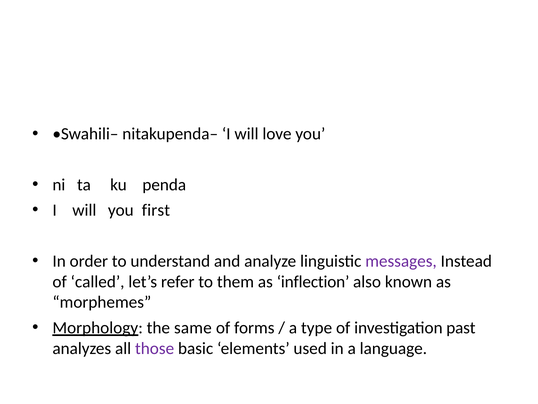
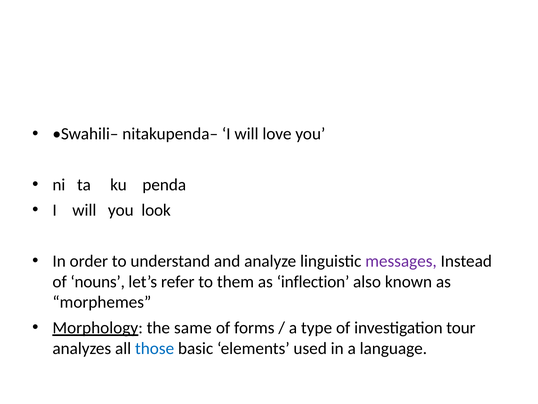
first: first -> look
called: called -> nouns
past: past -> tour
those colour: purple -> blue
